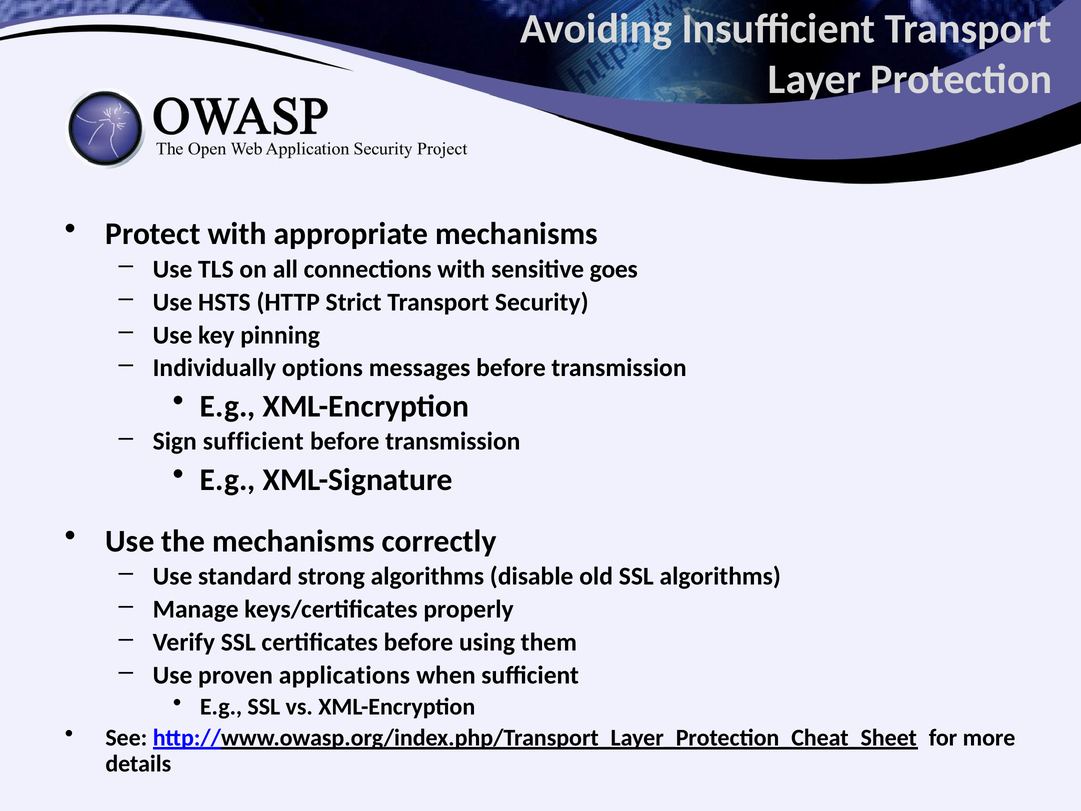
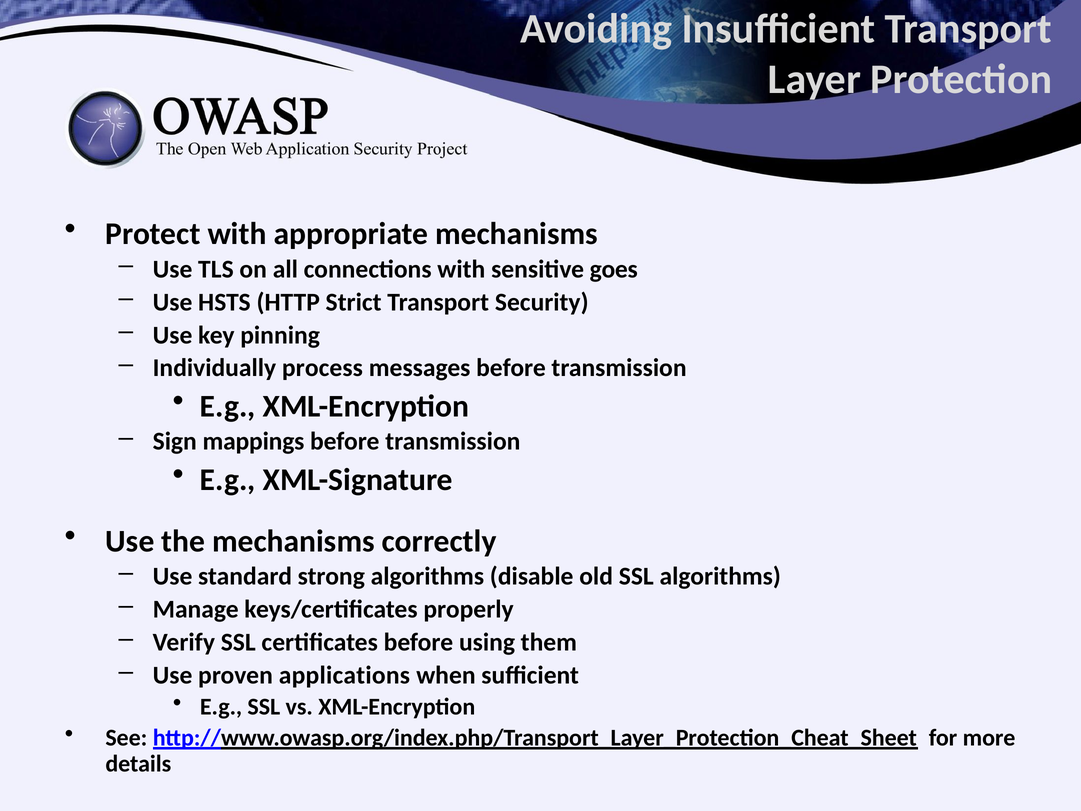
options: options -> process
Sign sufficient: sufficient -> mappings
